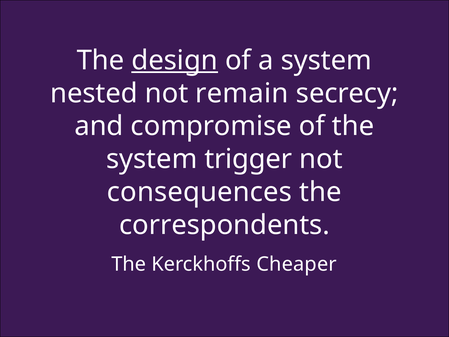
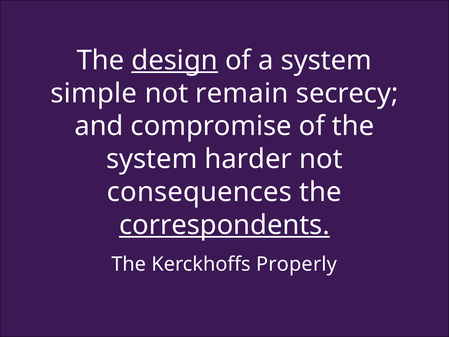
nested: nested -> simple
trigger: trigger -> harder
correspondents underline: none -> present
Cheaper: Cheaper -> Properly
